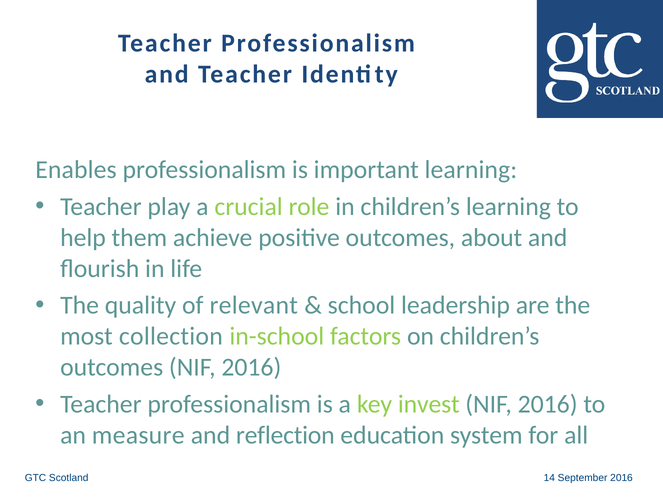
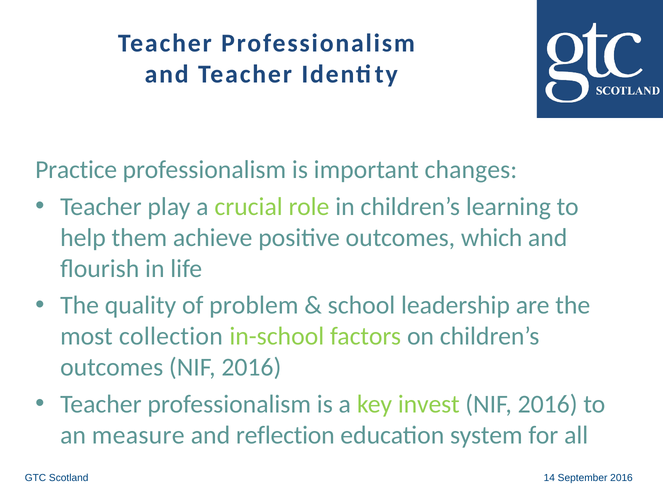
Enables: Enables -> Practice
important learning: learning -> changes
about: about -> which
relevant: relevant -> problem
